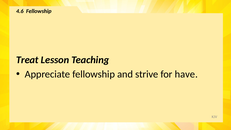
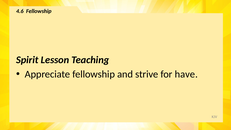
Treat: Treat -> Spirit
